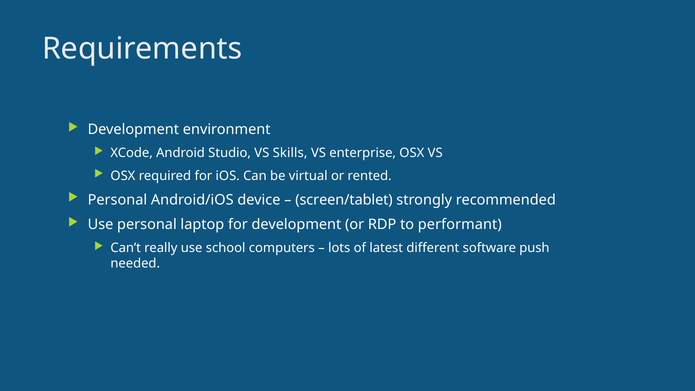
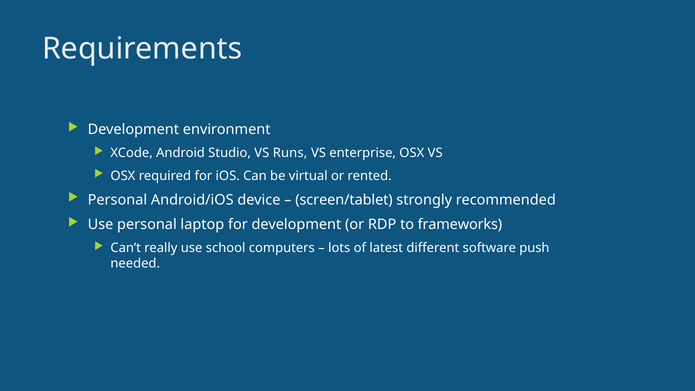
Skills: Skills -> Runs
performant: performant -> frameworks
